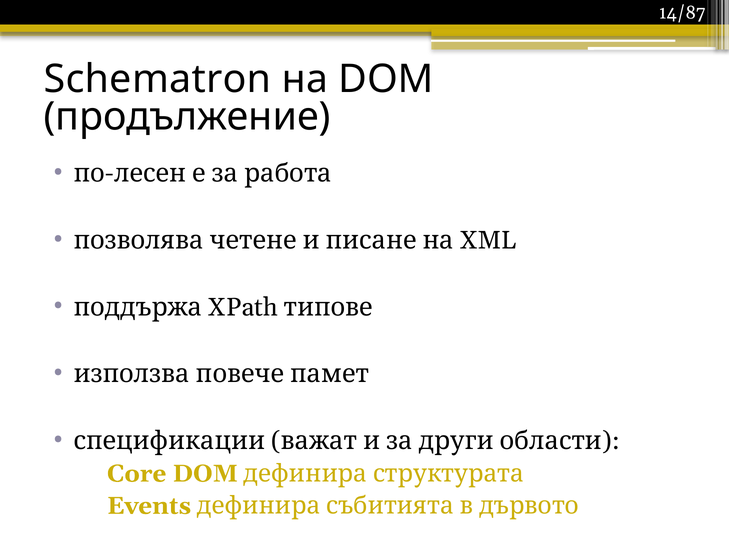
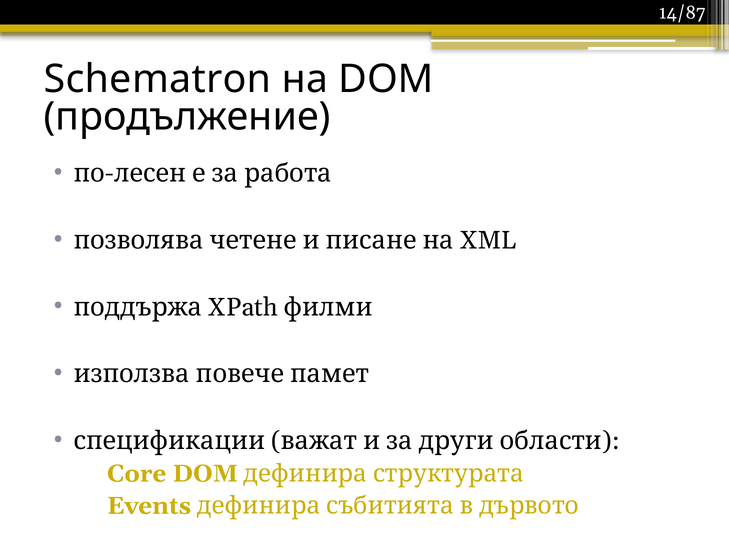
типове: типове -> филми
